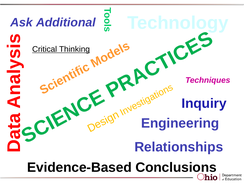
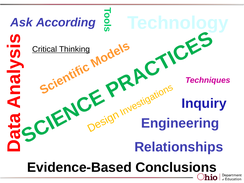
Additional: Additional -> According
